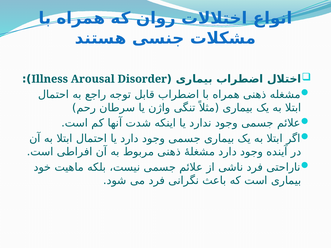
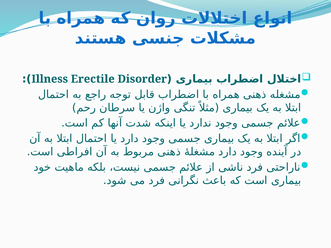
Arousal: Arousal -> Erectile
